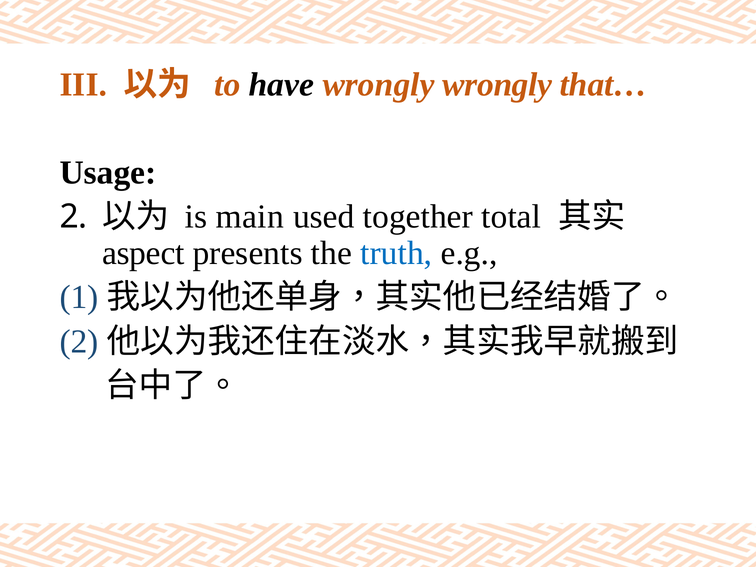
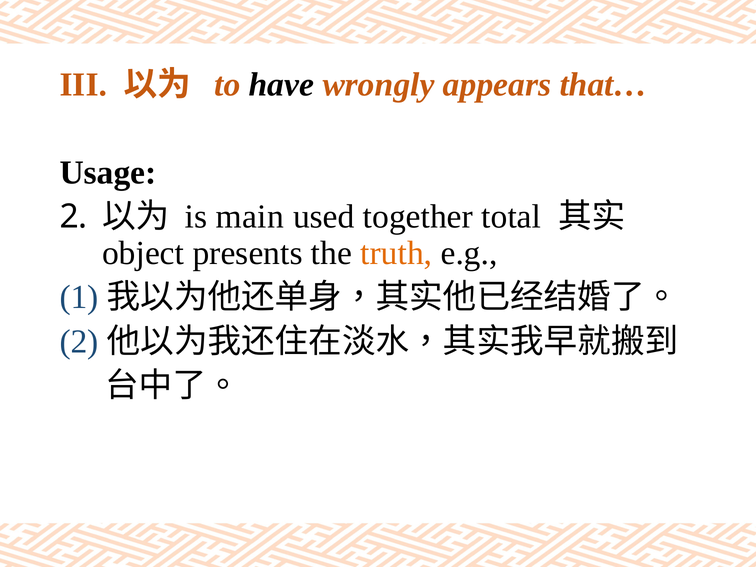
wrongly wrongly: wrongly -> appears
aspect: aspect -> object
truth colour: blue -> orange
